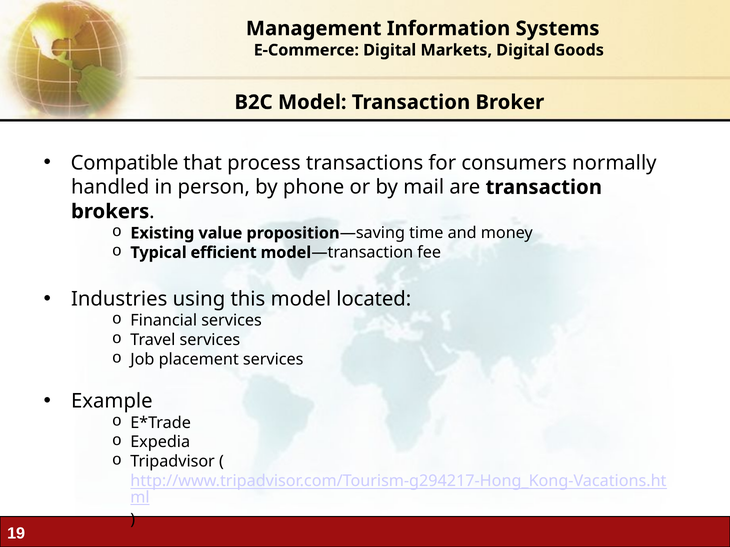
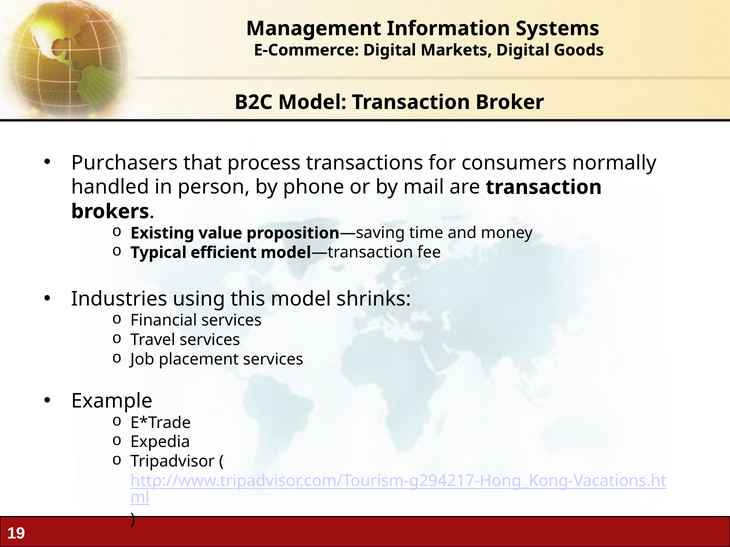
Compatible: Compatible -> Purchasers
located: located -> shrinks
